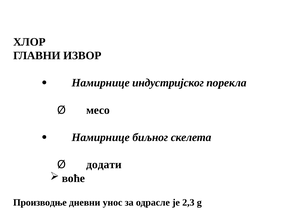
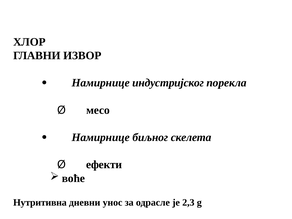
додати: додати -> ефекти
Производње: Производње -> Нутритивна
